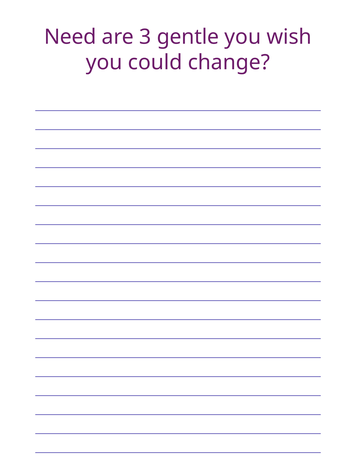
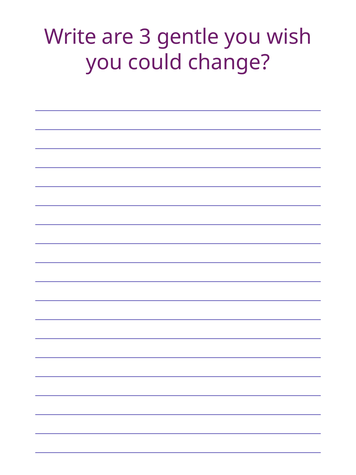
Need: Need -> Write
